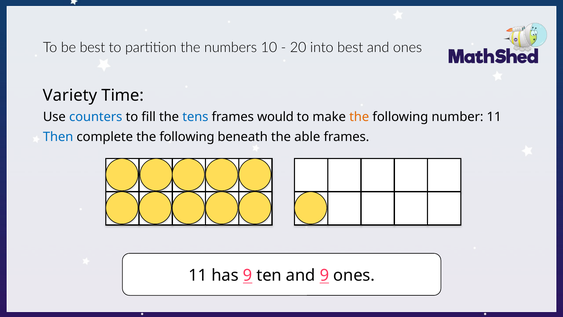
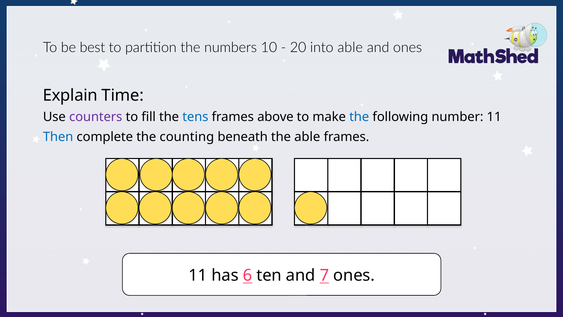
into best: best -> able
Variety: Variety -> Explain
counters colour: blue -> purple
would: would -> above
the at (359, 117) colour: orange -> blue
complete the following: following -> counting
has 9: 9 -> 6
and 9: 9 -> 7
